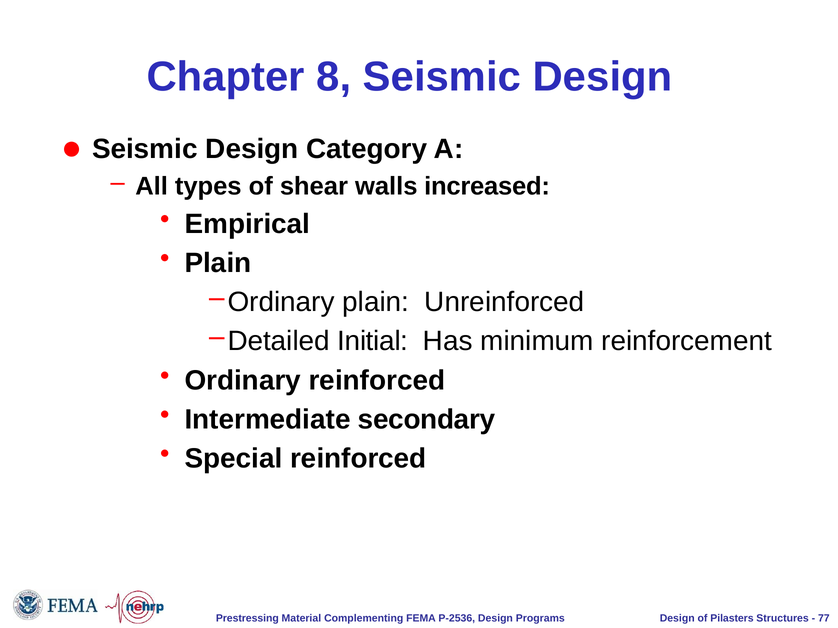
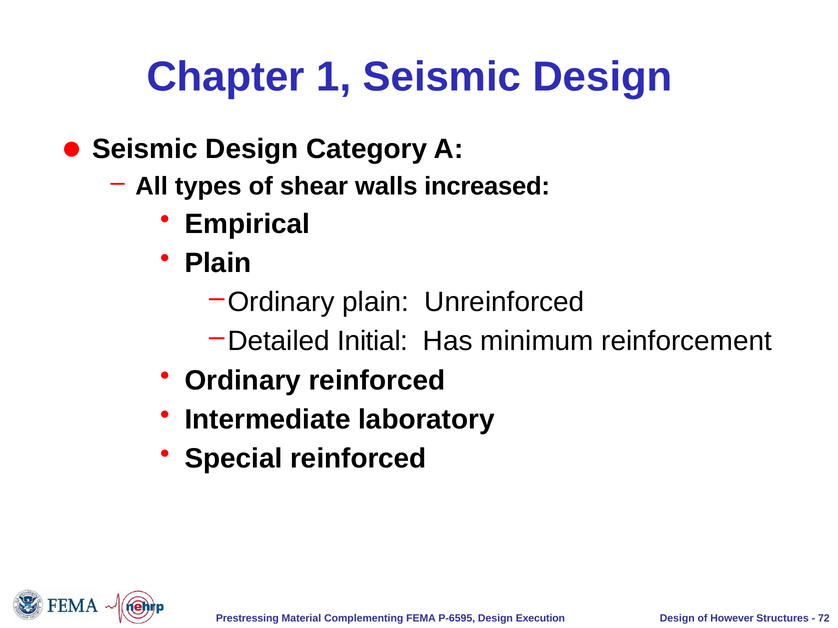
8: 8 -> 1
secondary: secondary -> laboratory
P-2536: P-2536 -> P-6595
Programs: Programs -> Execution
Pilasters: Pilasters -> However
77: 77 -> 72
